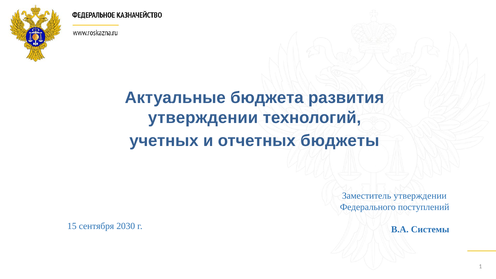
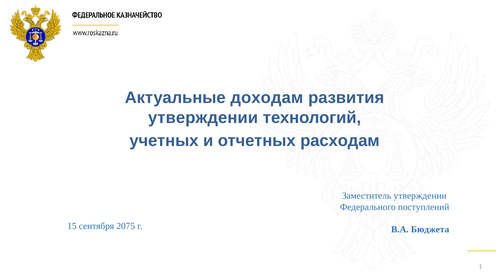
бюджета: бюджета -> доходам
бюджеты: бюджеты -> расходам
2030: 2030 -> 2075
Системы: Системы -> Бюджета
